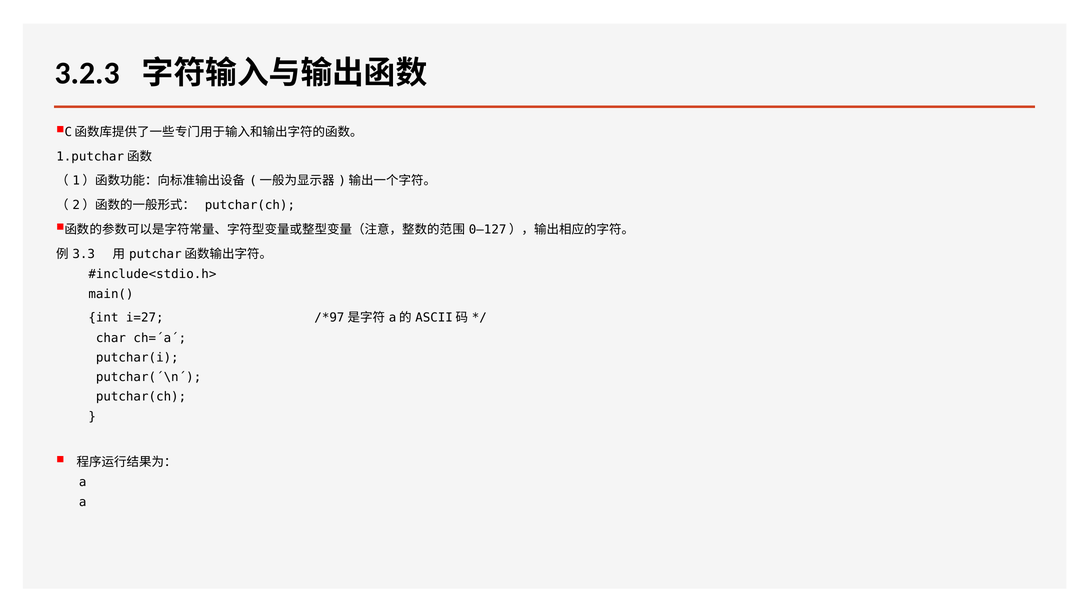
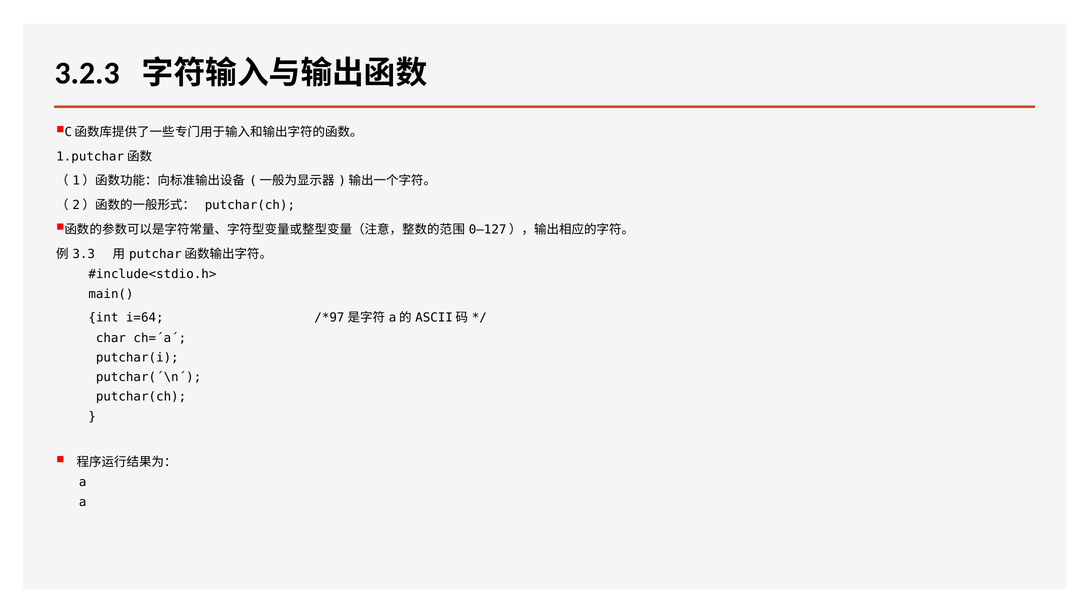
i=27: i=27 -> i=64
